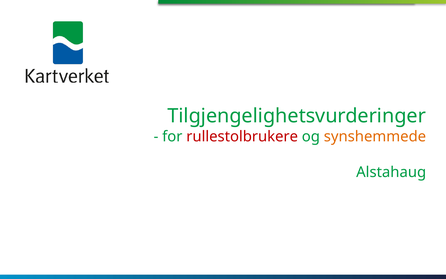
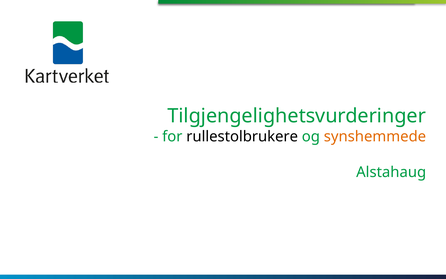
rullestolbrukere colour: red -> black
